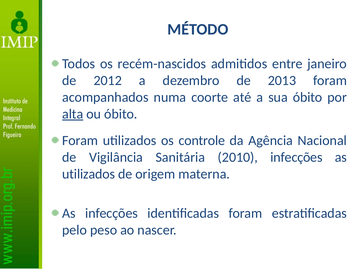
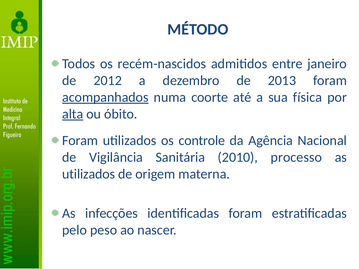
acompanhados underline: none -> present
sua óbito: óbito -> física
2010 infecções: infecções -> processo
